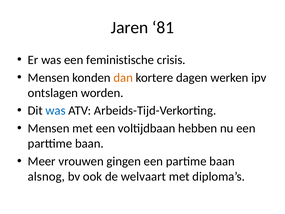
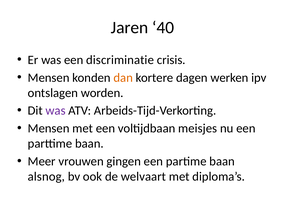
81: 81 -> 40
feministische: feministische -> discriminatie
was at (56, 110) colour: blue -> purple
hebben: hebben -> meisjes
